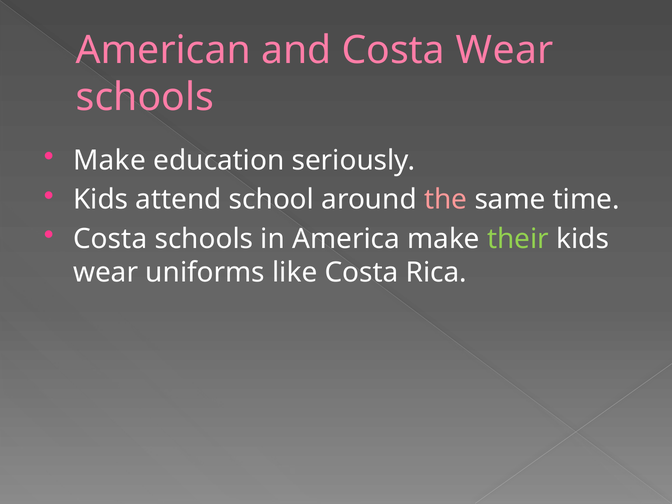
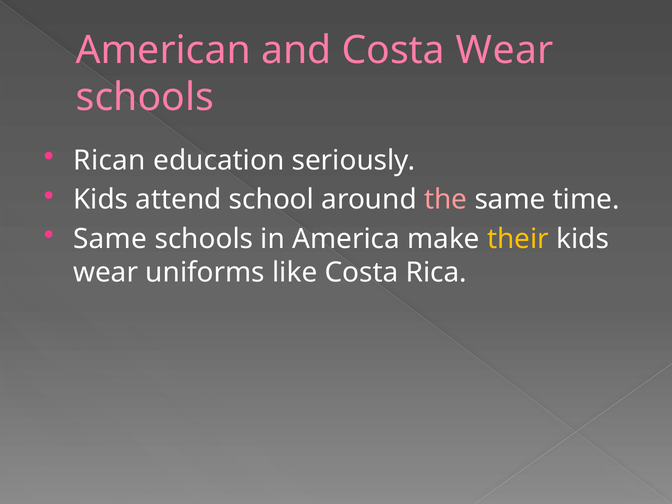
Make at (110, 160): Make -> Rican
Costa at (110, 239): Costa -> Same
their colour: light green -> yellow
